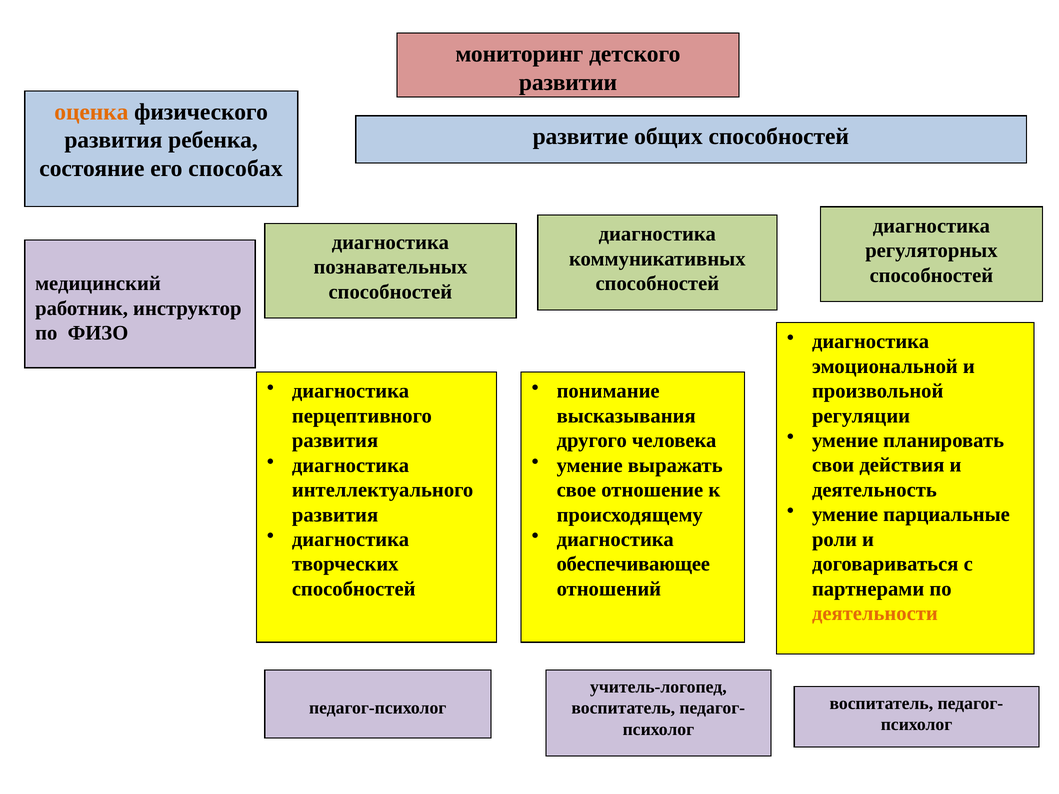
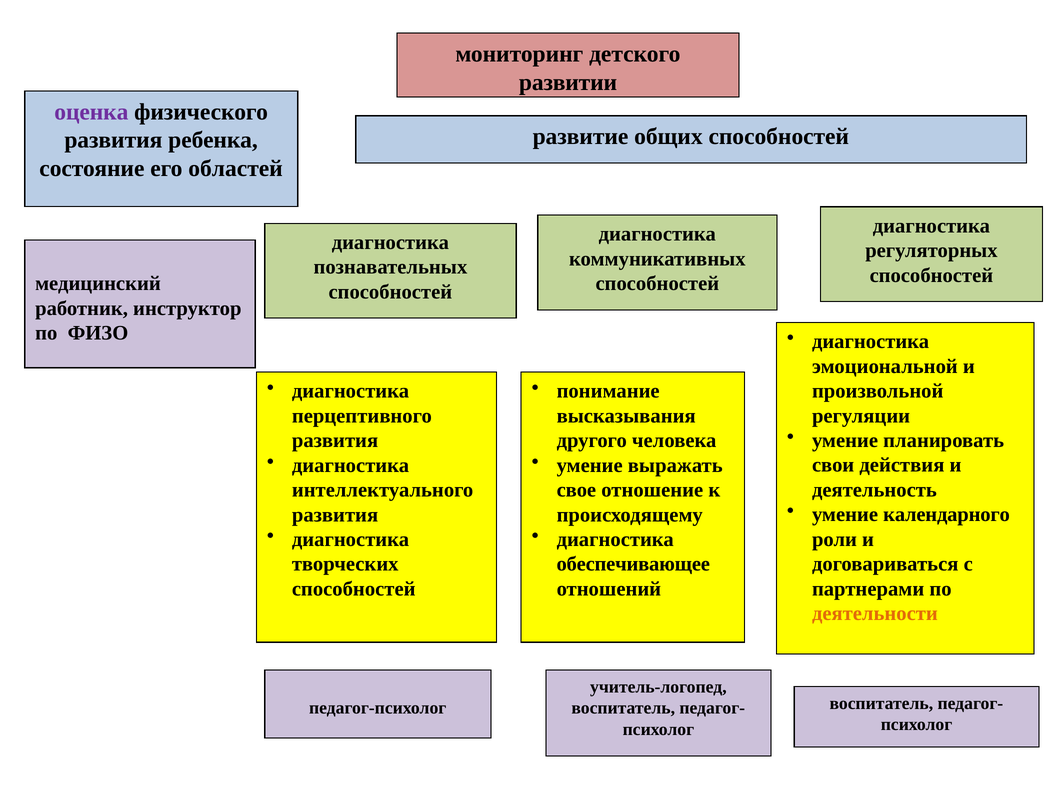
оценка colour: orange -> purple
способах: способах -> областей
парциальные: парциальные -> календарного
